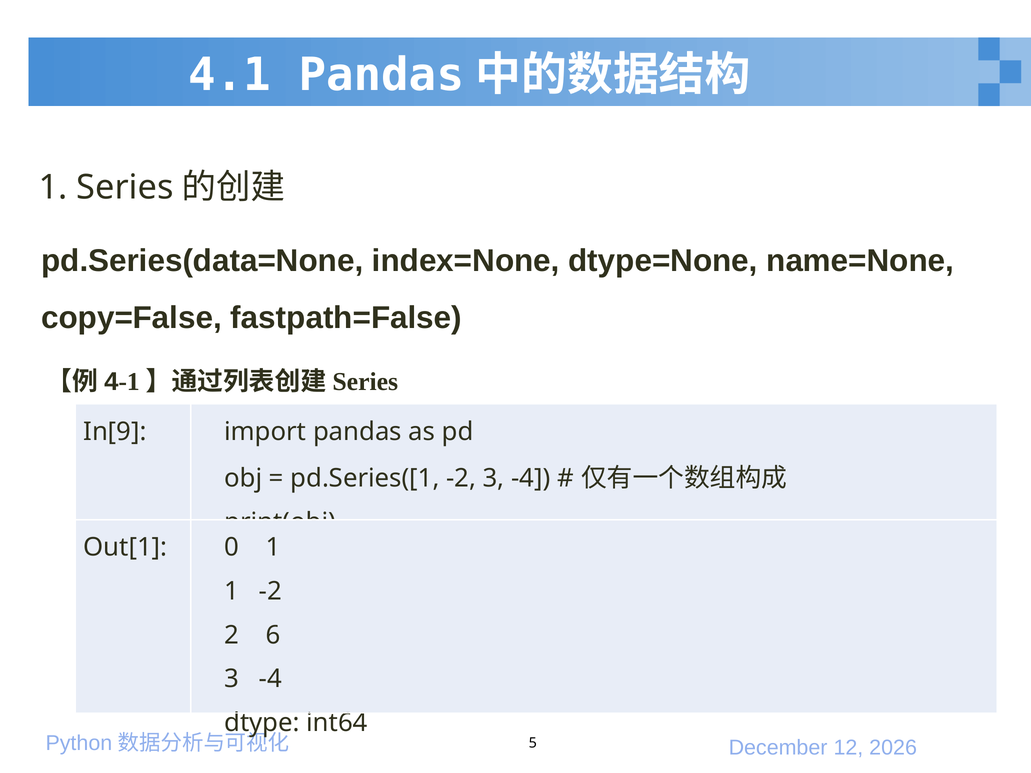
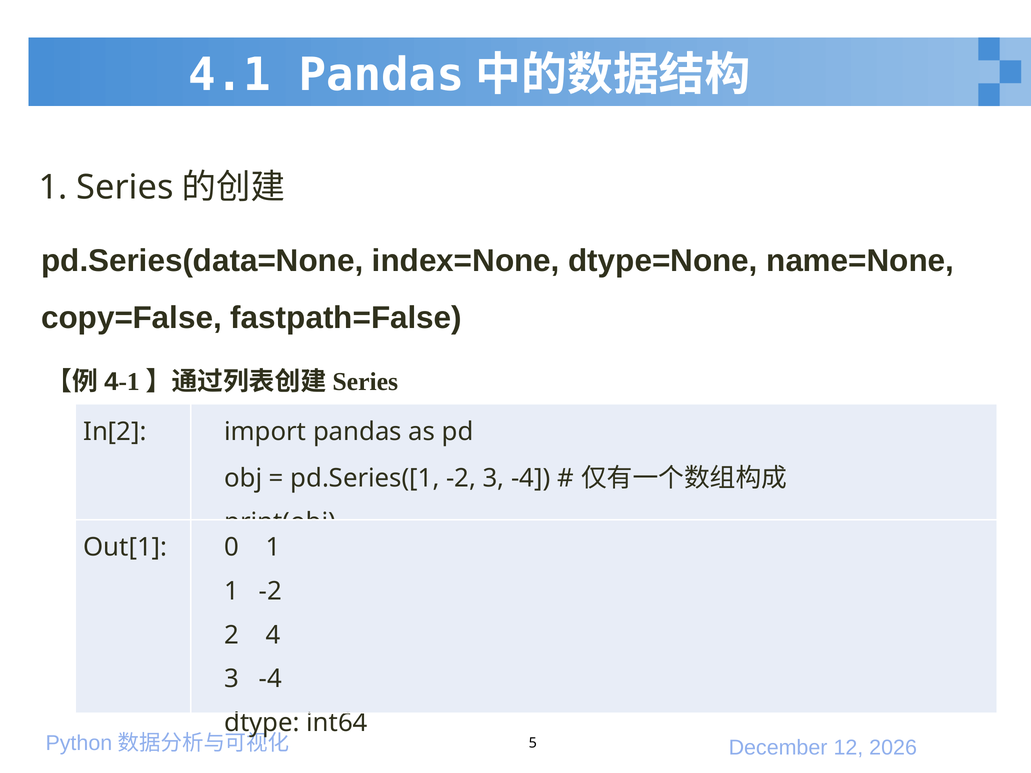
In[9: In[9 -> In[2
6: 6 -> 4
